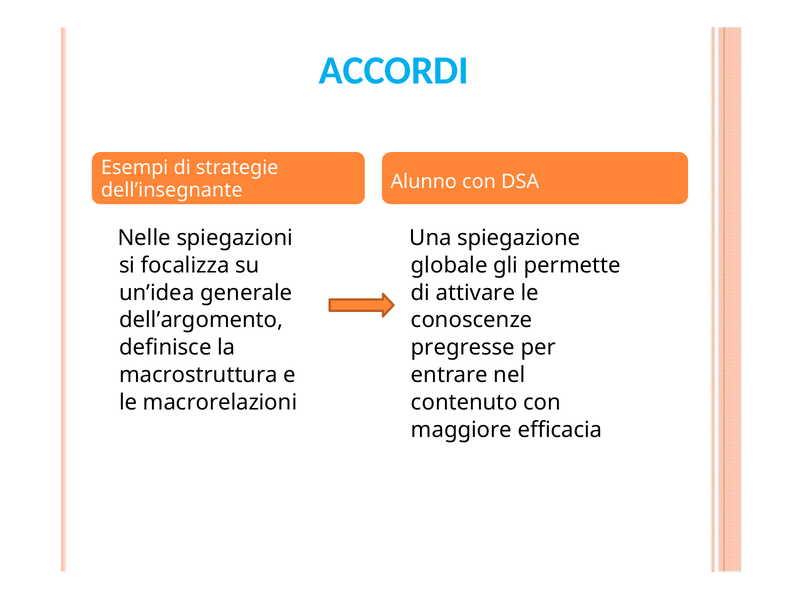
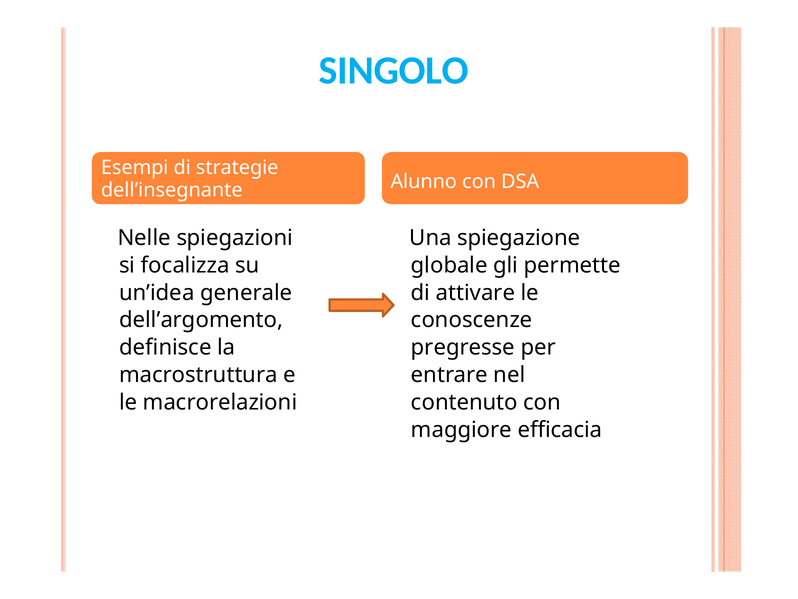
ACCORDI: ACCORDI -> SINGOLO
